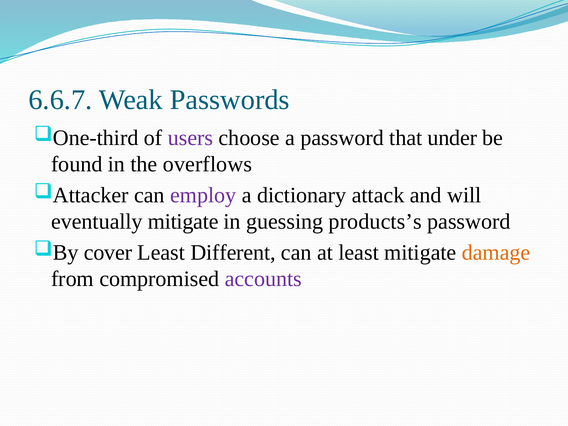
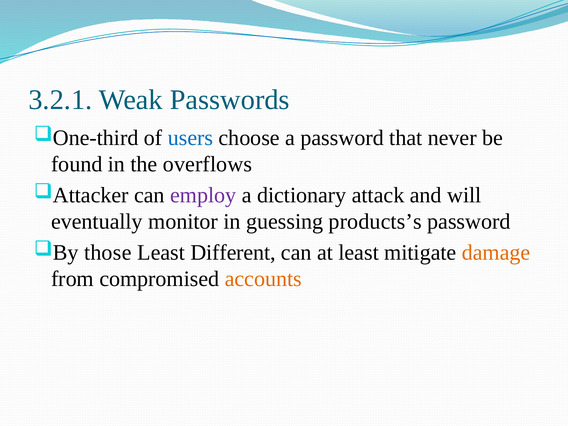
6.6.7: 6.6.7 -> 3.2.1
users colour: purple -> blue
under: under -> never
eventually mitigate: mitigate -> monitor
cover: cover -> those
accounts colour: purple -> orange
